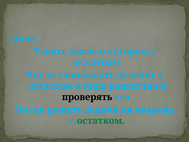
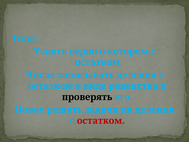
Цена: Цена -> Типа
Узнать числа: числа -> верно
Числа at (29, 109): Числа -> Новое
на квартир: квартир -> деления
остатком at (101, 121) colour: green -> red
